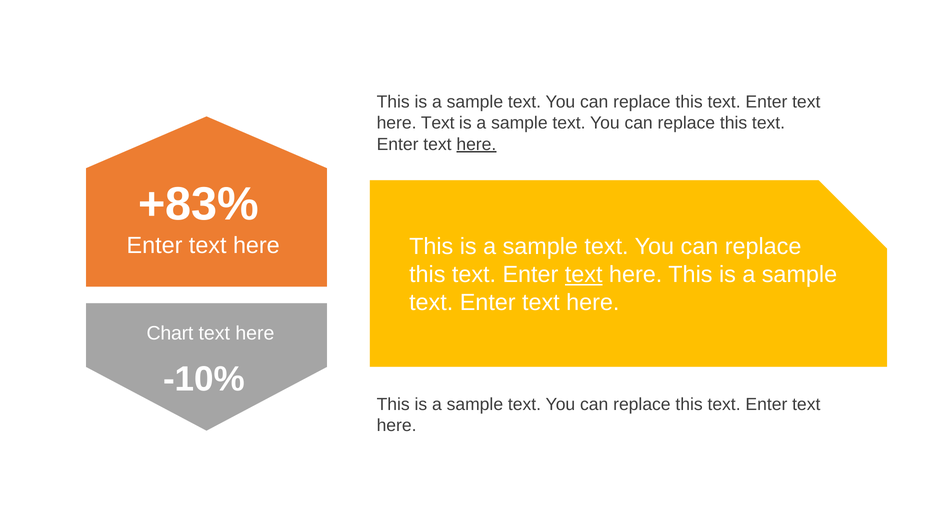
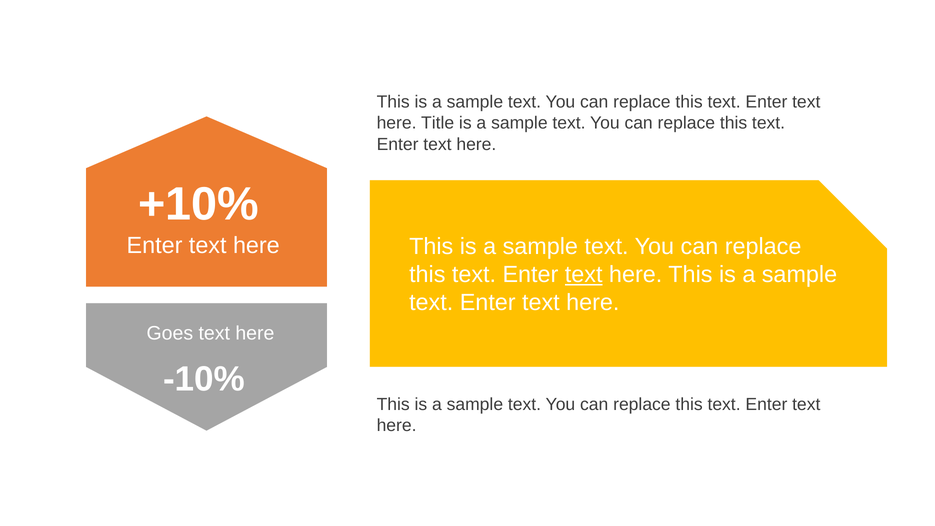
here Text: Text -> Title
here at (476, 144) underline: present -> none
+83%: +83% -> +10%
Chart: Chart -> Goes
